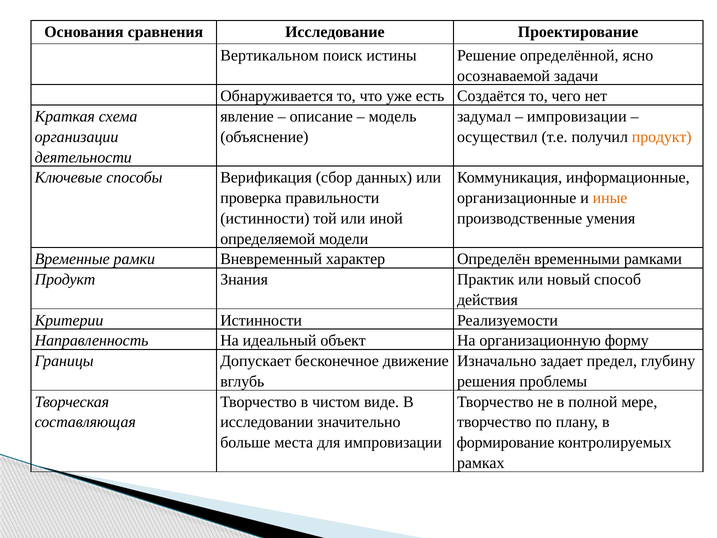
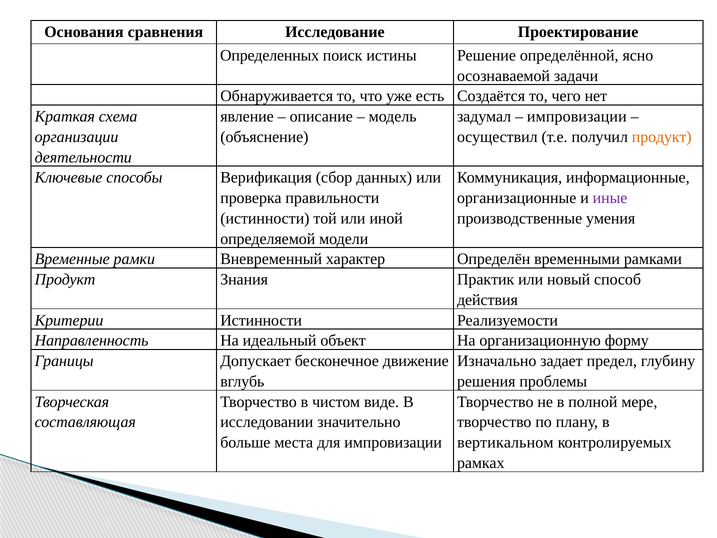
Вертикальном: Вертикальном -> Определенных
иные colour: orange -> purple
формирование: формирование -> вертикальном
